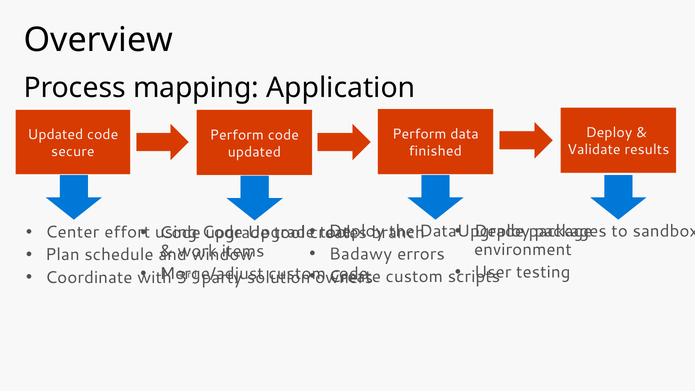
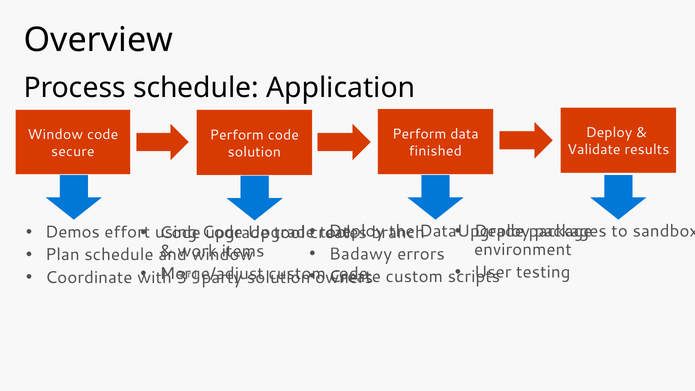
Process mapping: mapping -> schedule
Updated at (55, 134): Updated -> Window
updated at (254, 152): updated -> solution
Center: Center -> Demos
